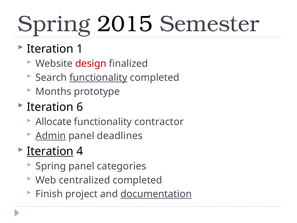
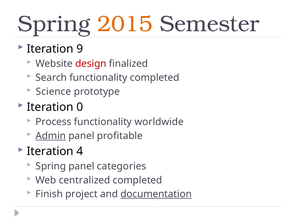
2015 colour: black -> orange
1: 1 -> 9
functionality at (98, 78) underline: present -> none
Months: Months -> Science
6: 6 -> 0
Allocate: Allocate -> Process
contractor: contractor -> worldwide
deadlines: deadlines -> profitable
Iteration at (50, 151) underline: present -> none
